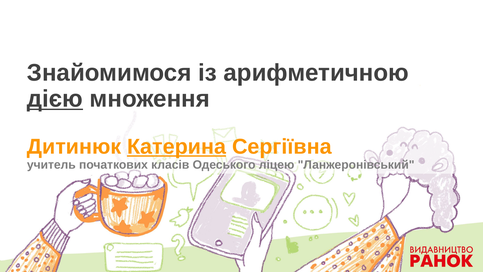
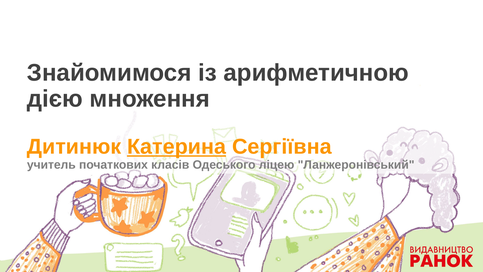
дією underline: present -> none
